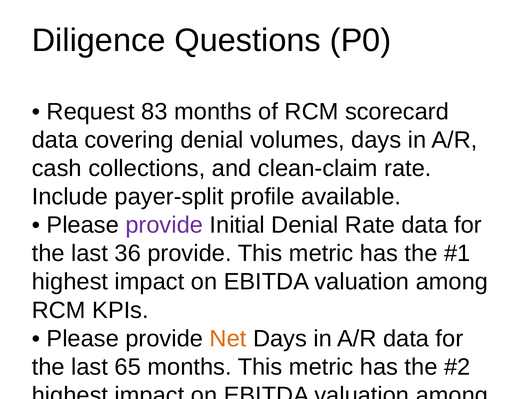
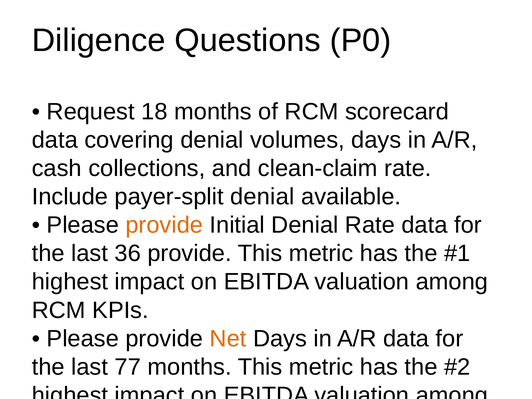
83: 83 -> 18
payer-split profile: profile -> denial
provide at (164, 225) colour: purple -> orange
65: 65 -> 77
